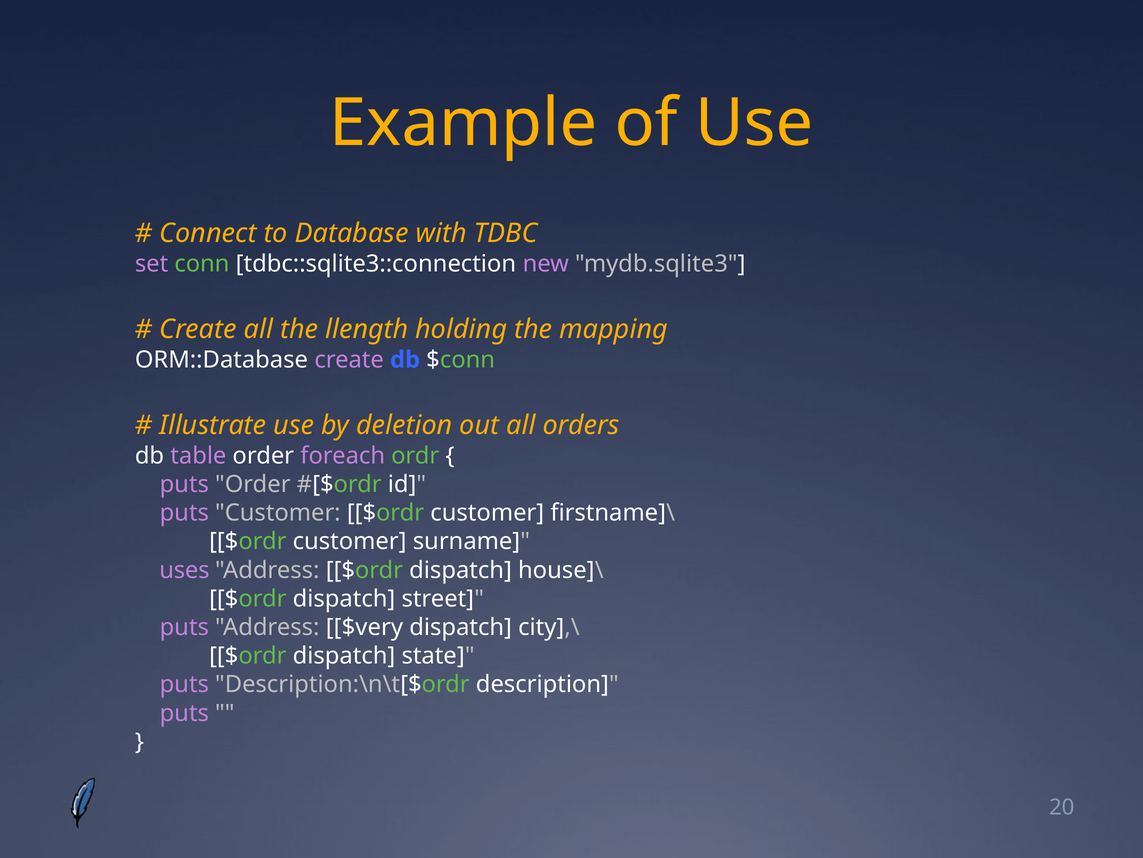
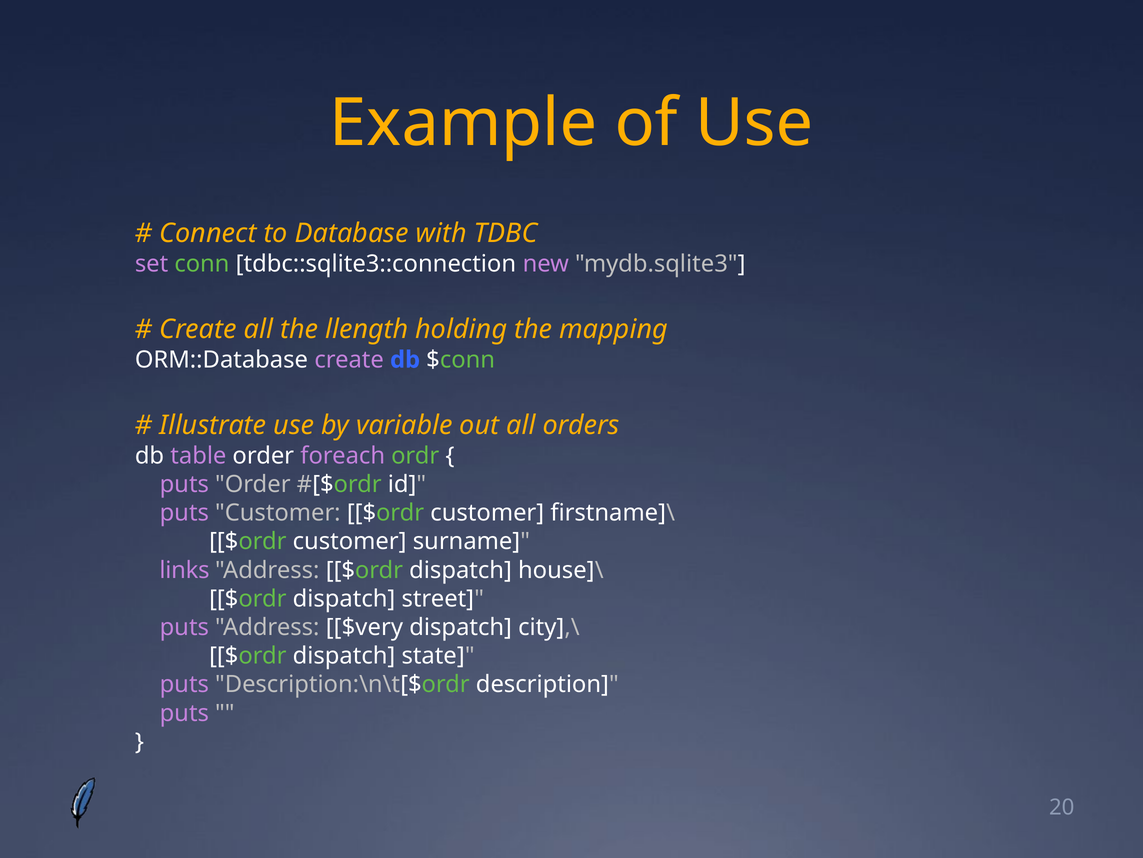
deletion: deletion -> variable
uses: uses -> links
